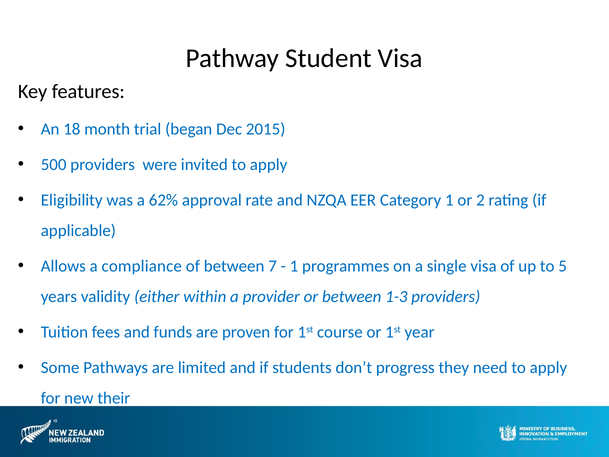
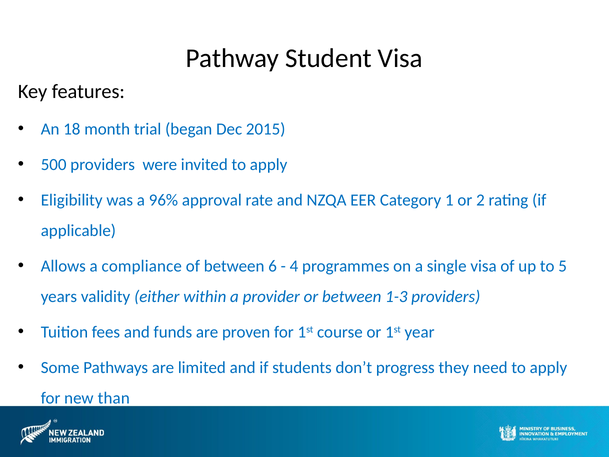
62%: 62% -> 96%
7: 7 -> 6
1 at (294, 266): 1 -> 4
their: their -> than
